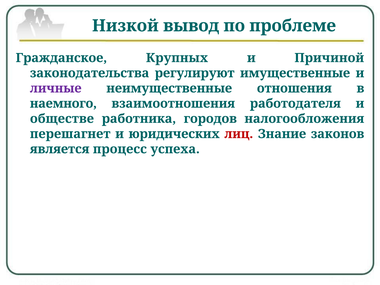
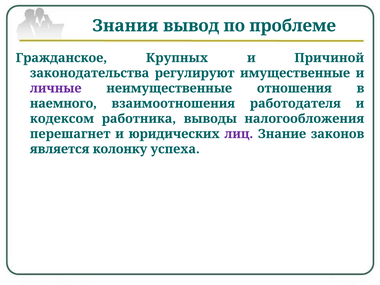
Низкой: Низкой -> Знания
обществе: обществе -> кодексом
городов: городов -> выводы
лиц colour: red -> purple
процесс: процесс -> колонку
